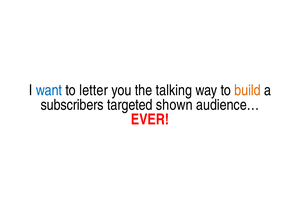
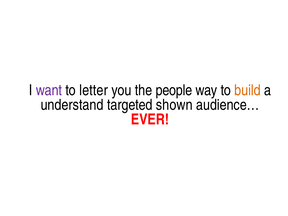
want colour: blue -> purple
talking: talking -> people
subscribers: subscribers -> understand
